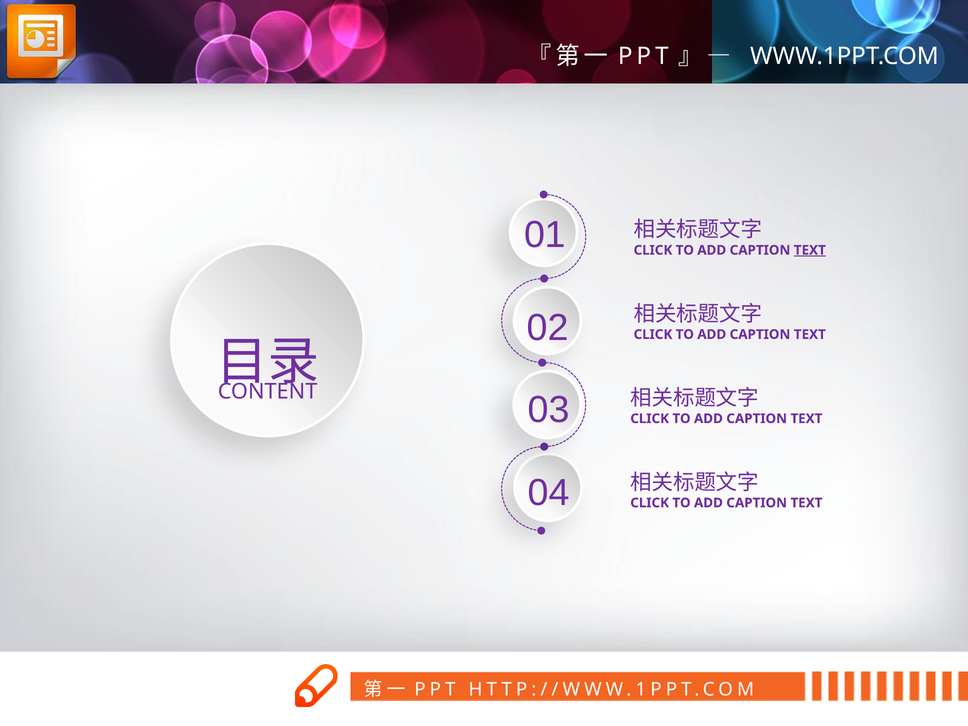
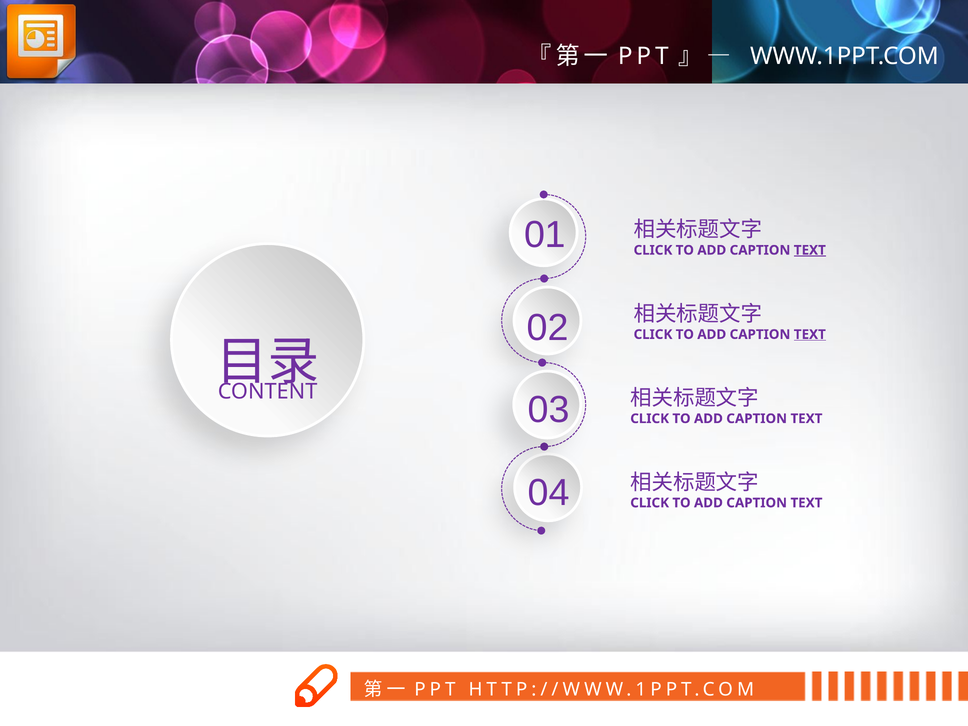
TEXT at (810, 334) underline: none -> present
